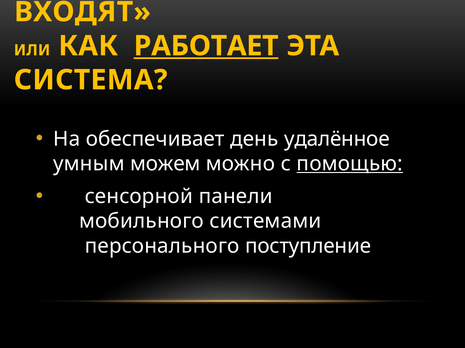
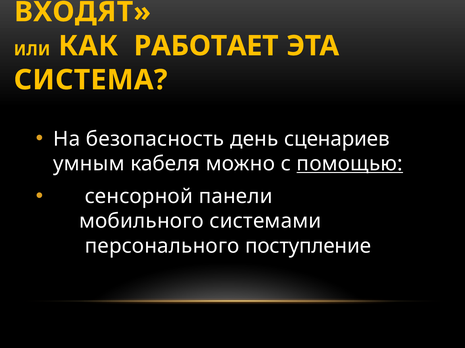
РАБОТАЕТ underline: present -> none
обеспечивает: обеспечивает -> безопасность
удалённое: удалённое -> сценариев
можем: можем -> кабеля
